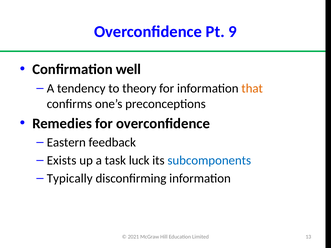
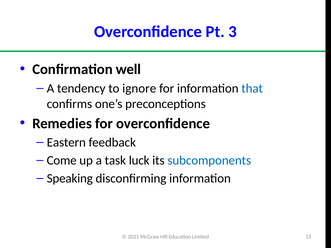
9: 9 -> 3
theory: theory -> ignore
that colour: orange -> blue
Exists: Exists -> Come
Typically: Typically -> Speaking
